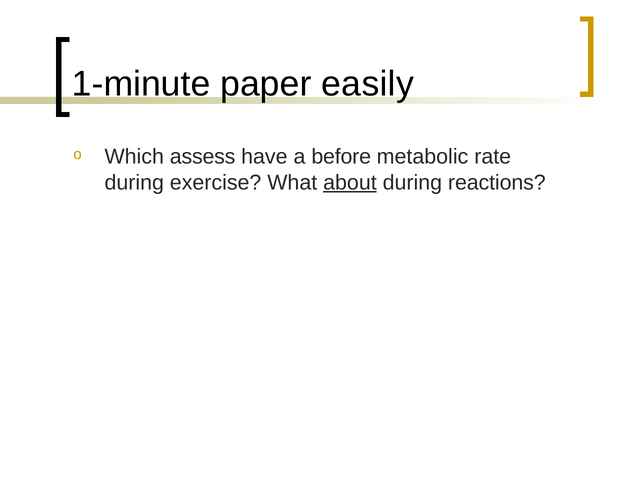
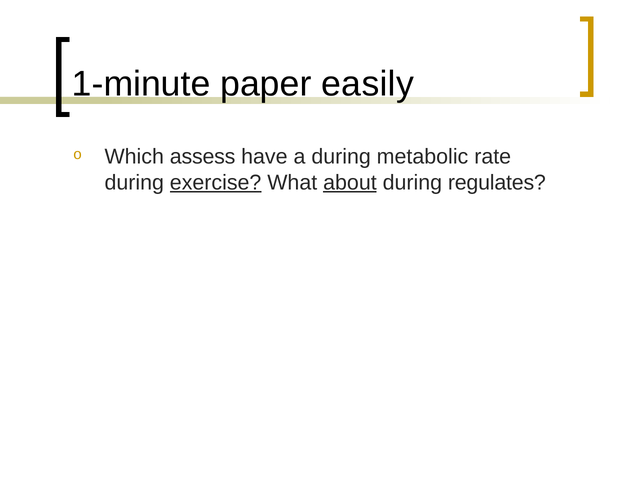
a before: before -> during
exercise underline: none -> present
reactions: reactions -> regulates
